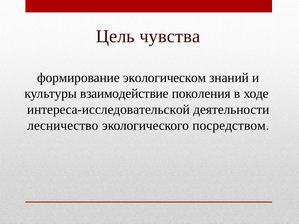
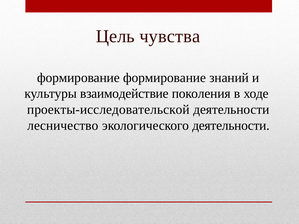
формирование экологическом: экологическом -> формирование
интереса-исследовательской: интереса-исследовательской -> проекты-исследовательской
экологического посредством: посредством -> деятельности
